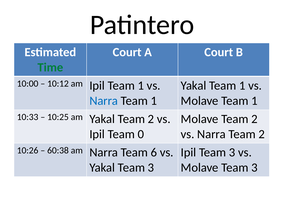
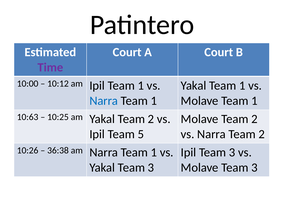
Time colour: green -> purple
10:33: 10:33 -> 10:63
0: 0 -> 5
60:38: 60:38 -> 36:38
am Narra Team 6: 6 -> 1
